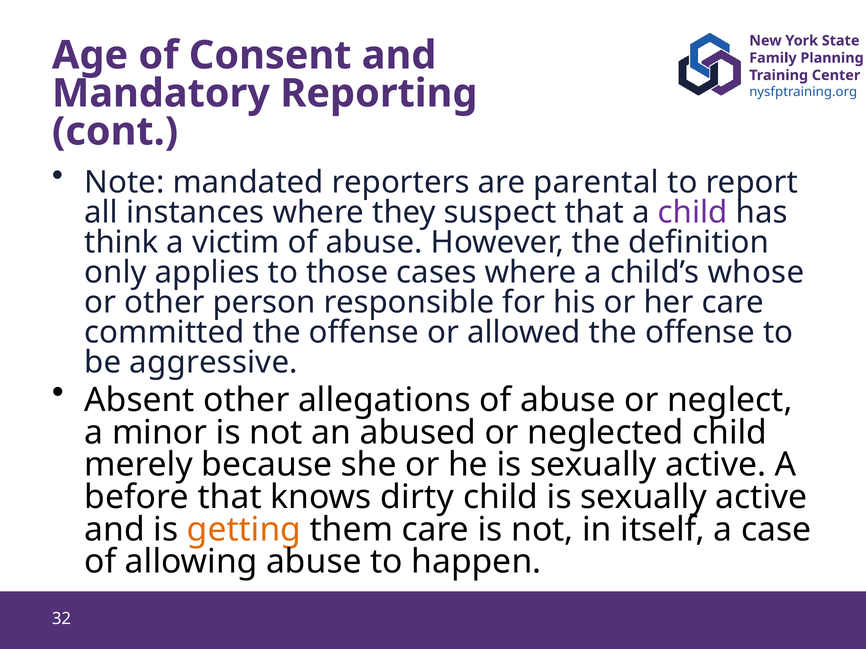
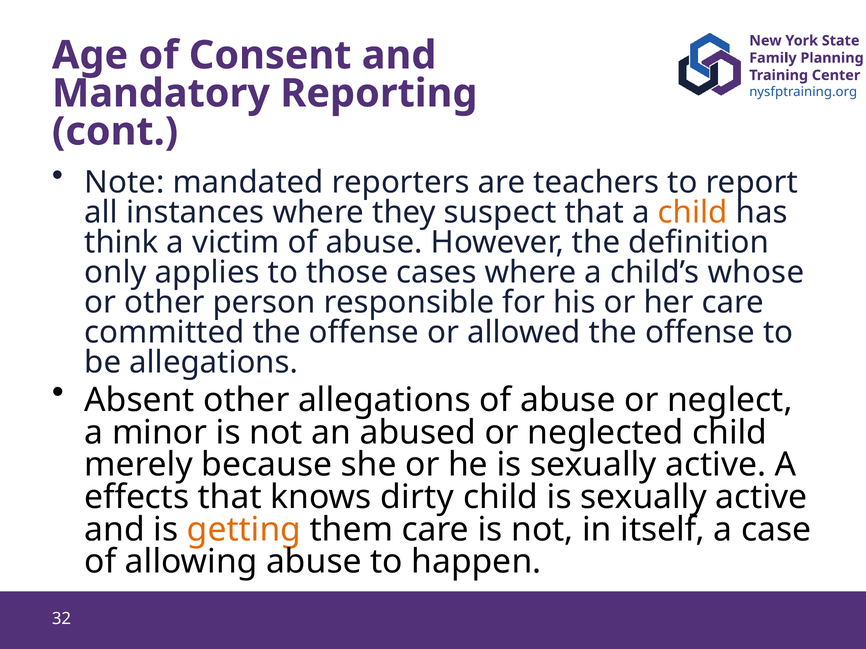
parental: parental -> teachers
child at (693, 213) colour: purple -> orange
be aggressive: aggressive -> allegations
before: before -> effects
